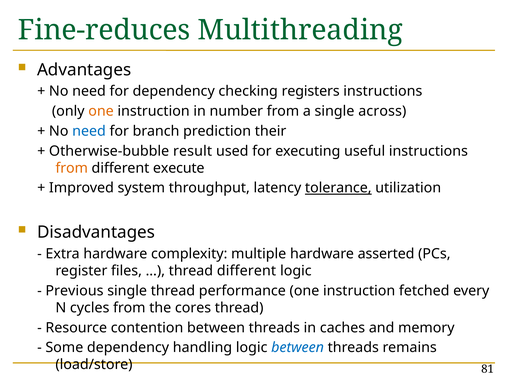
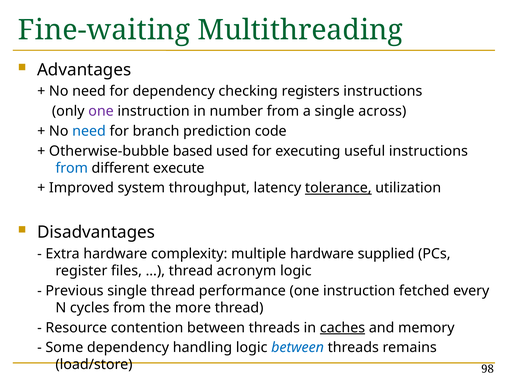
Fine-reduces: Fine-reduces -> Fine-waiting
one at (101, 111) colour: orange -> purple
their: their -> code
result: result -> based
from at (72, 168) colour: orange -> blue
asserted: asserted -> supplied
thread different: different -> acronym
cores: cores -> more
caches underline: none -> present
81: 81 -> 98
